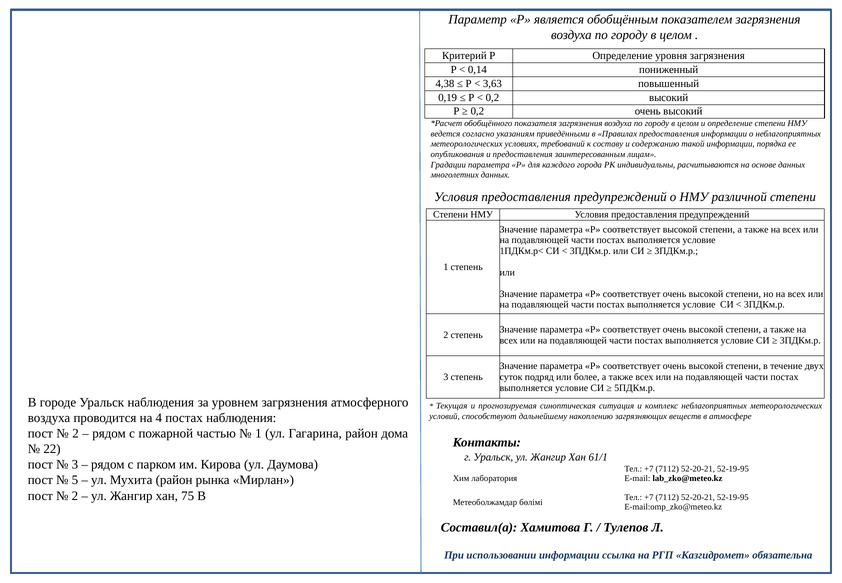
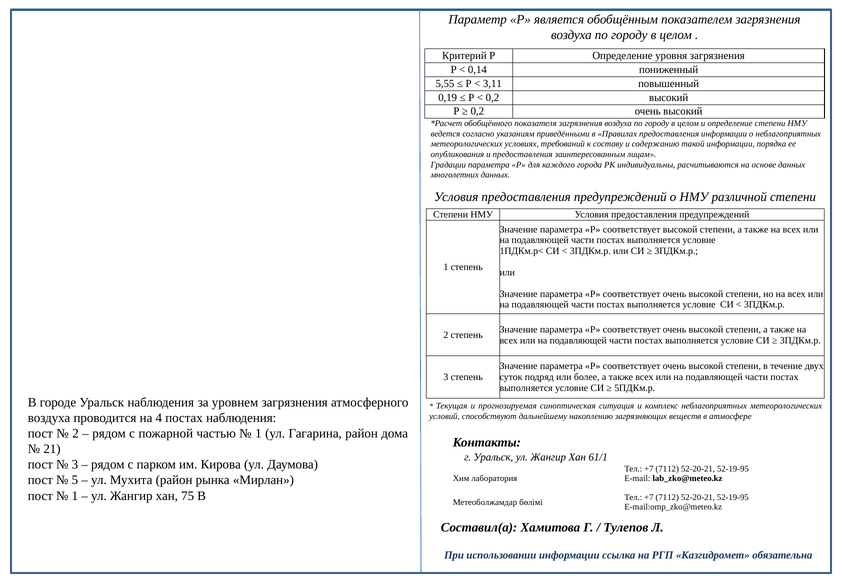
4,38: 4,38 -> 5,55
3,63: 3,63 -> 3,11
22: 22 -> 21
2 at (75, 496): 2 -> 1
